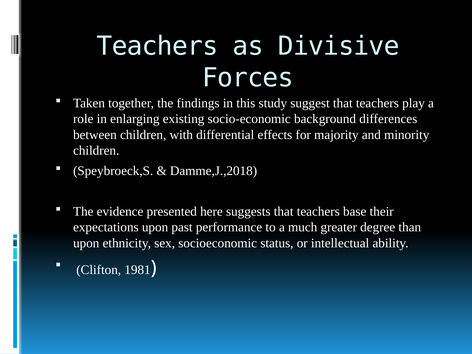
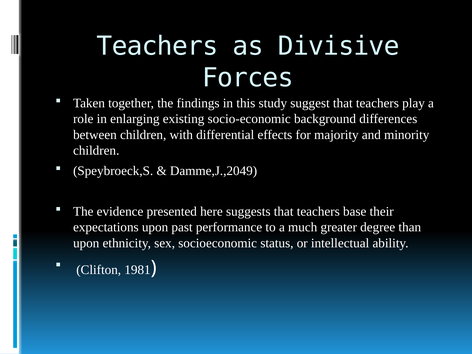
Damme,J.,2018: Damme,J.,2018 -> Damme,J.,2049
